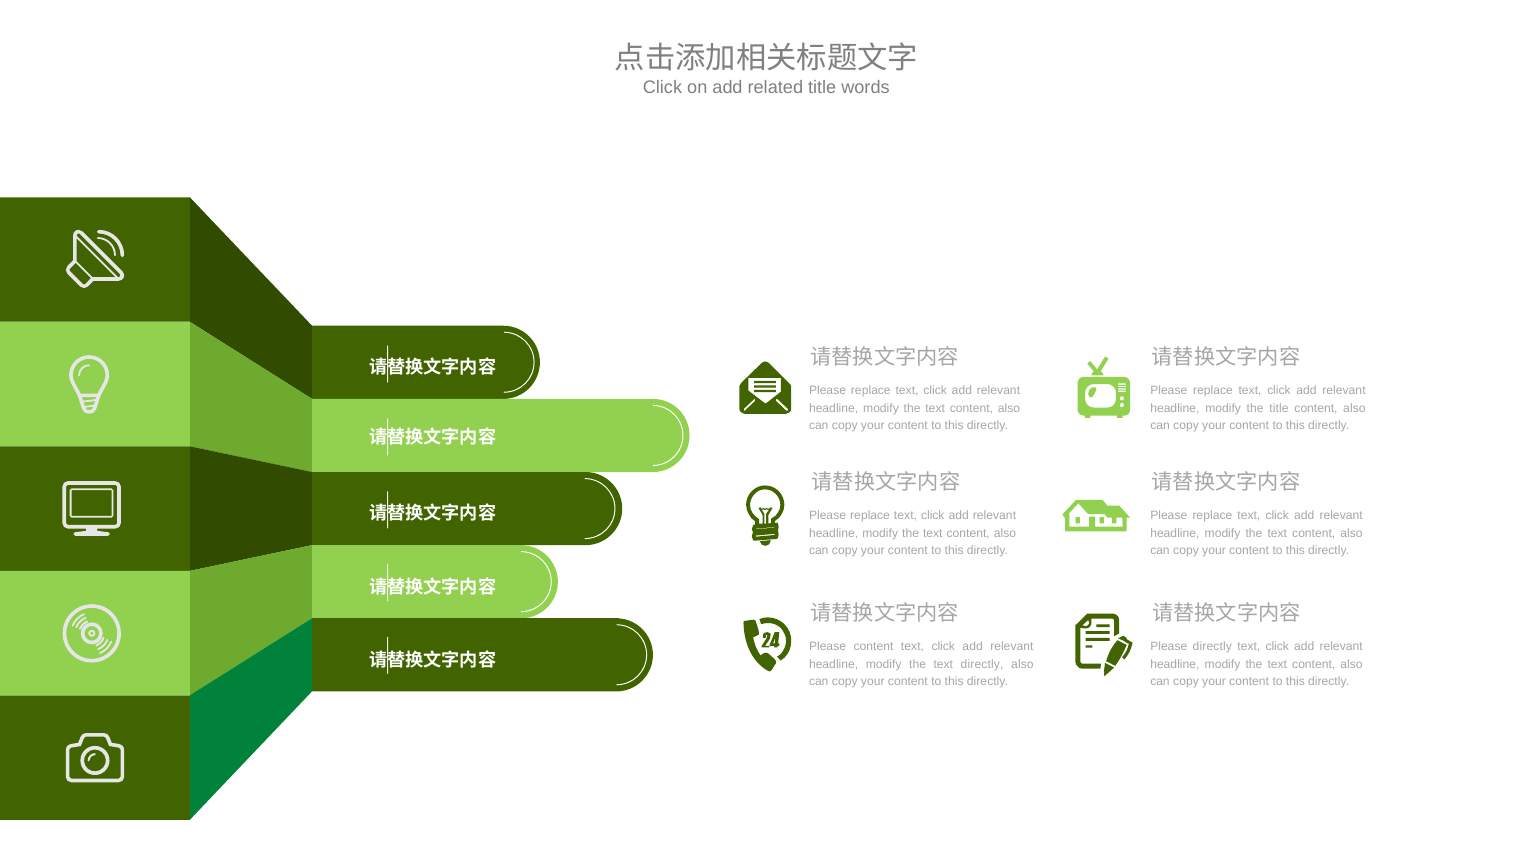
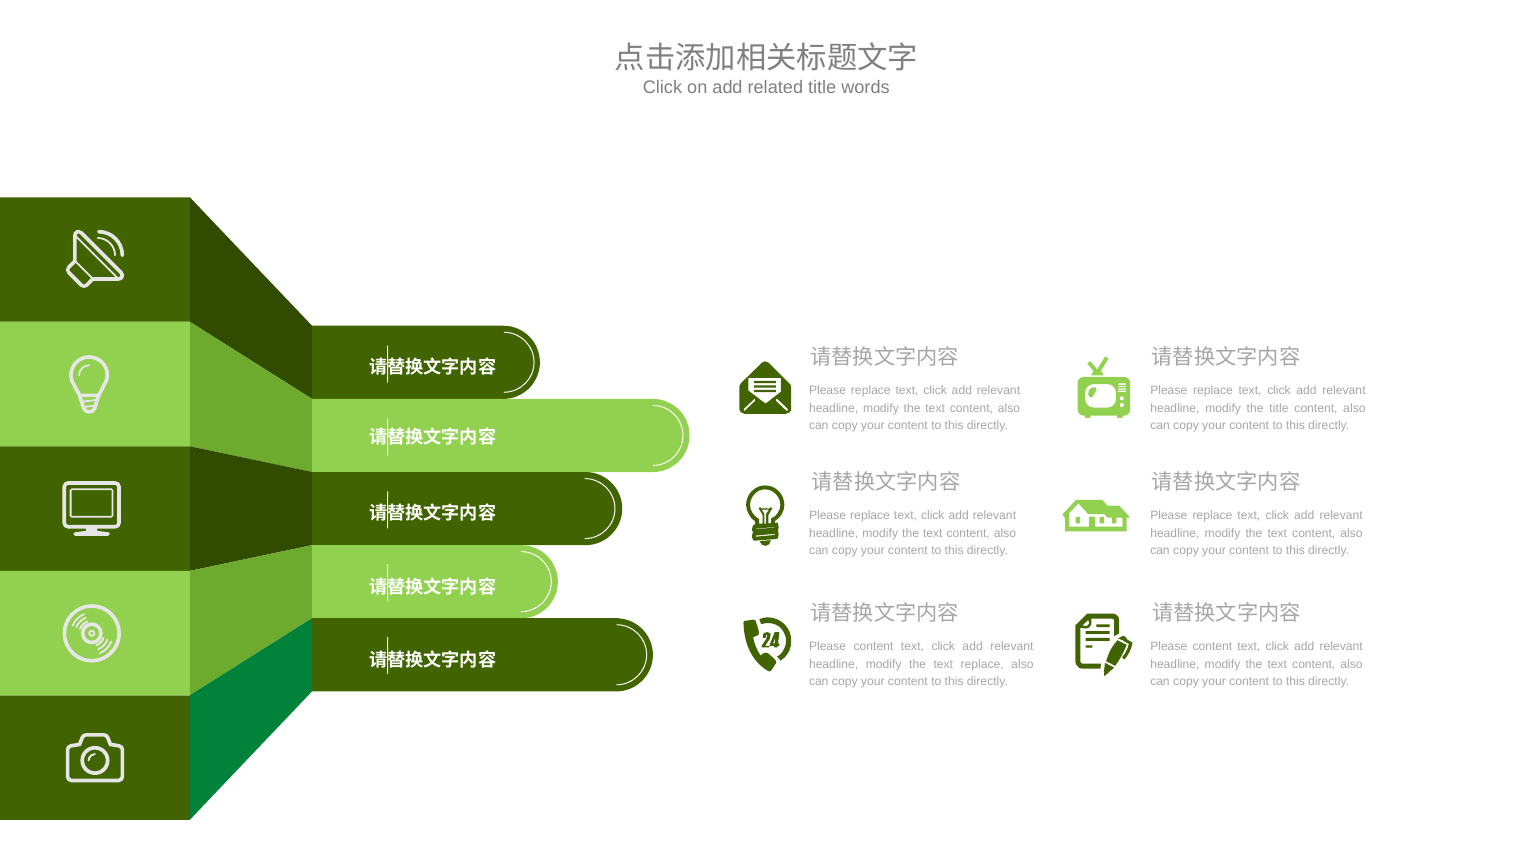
directly at (1212, 647): directly -> content
text directly: directly -> replace
